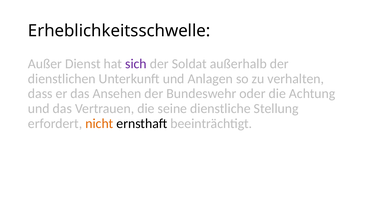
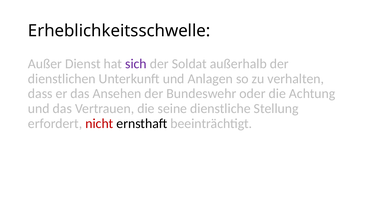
nicht colour: orange -> red
